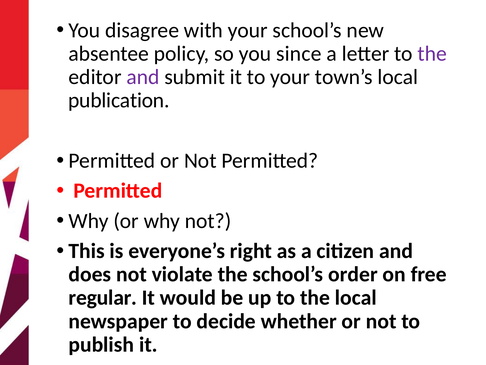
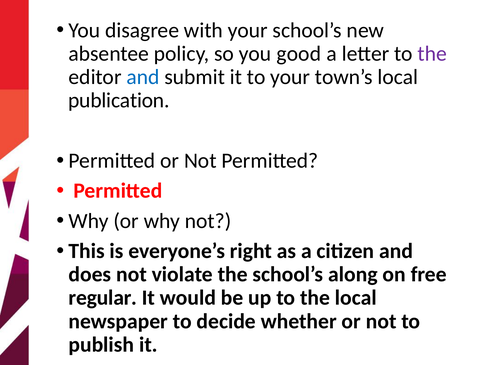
since: since -> good
and at (143, 77) colour: purple -> blue
order: order -> along
